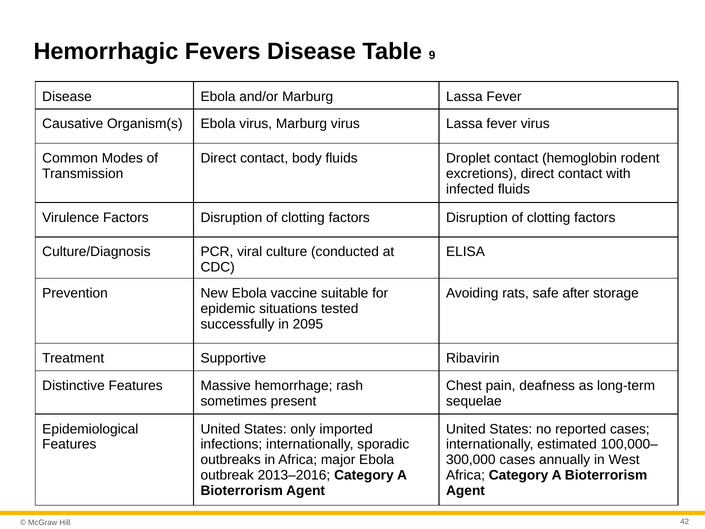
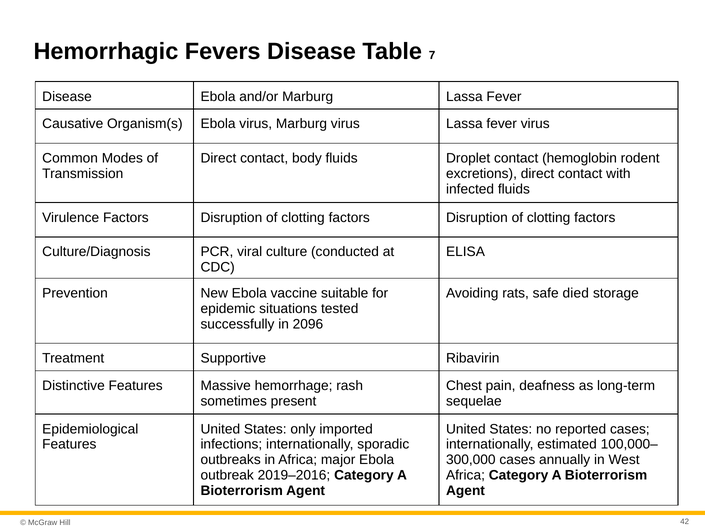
9: 9 -> 7
after: after -> died
2095: 2095 -> 2096
2013–2016: 2013–2016 -> 2019–2016
